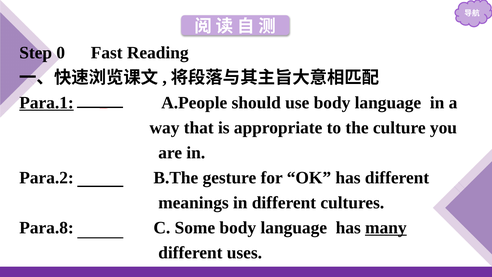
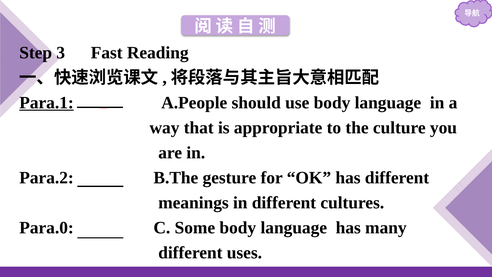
0: 0 -> 3
Para.8: Para.8 -> Para.0
many underline: present -> none
